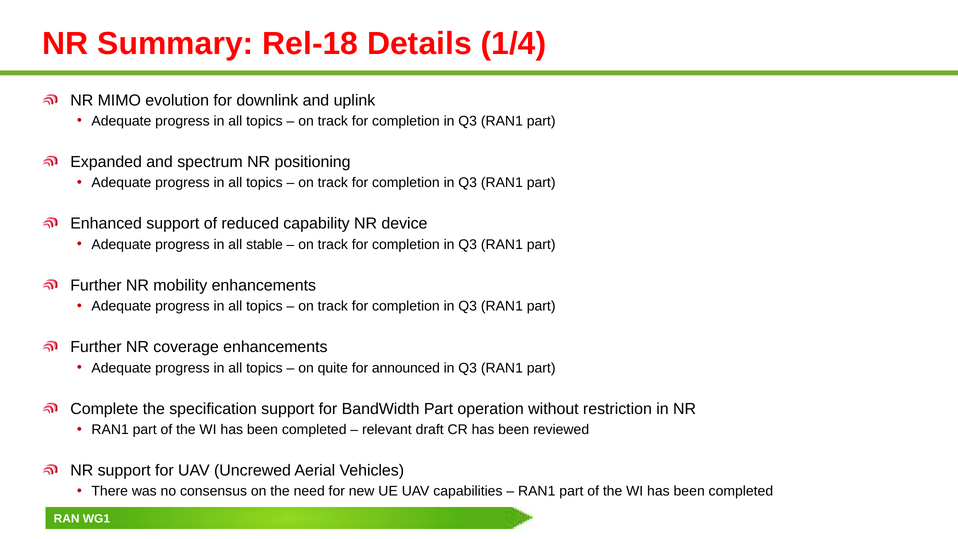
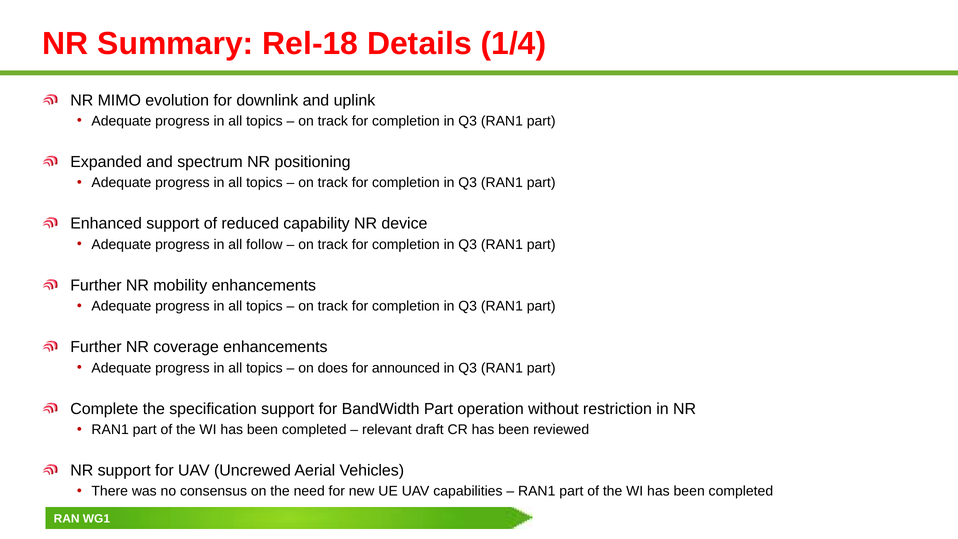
stable: stable -> follow
quite: quite -> does
